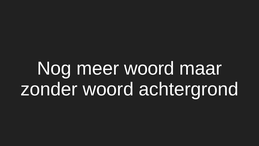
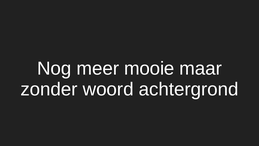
meer woord: woord -> mooie
